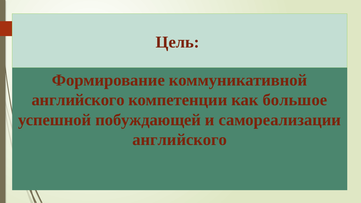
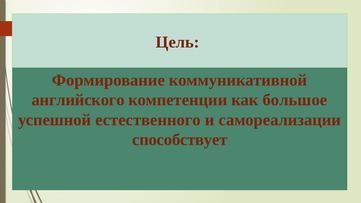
побуждающей: побуждающей -> естественного
английского at (180, 140): английского -> способствует
